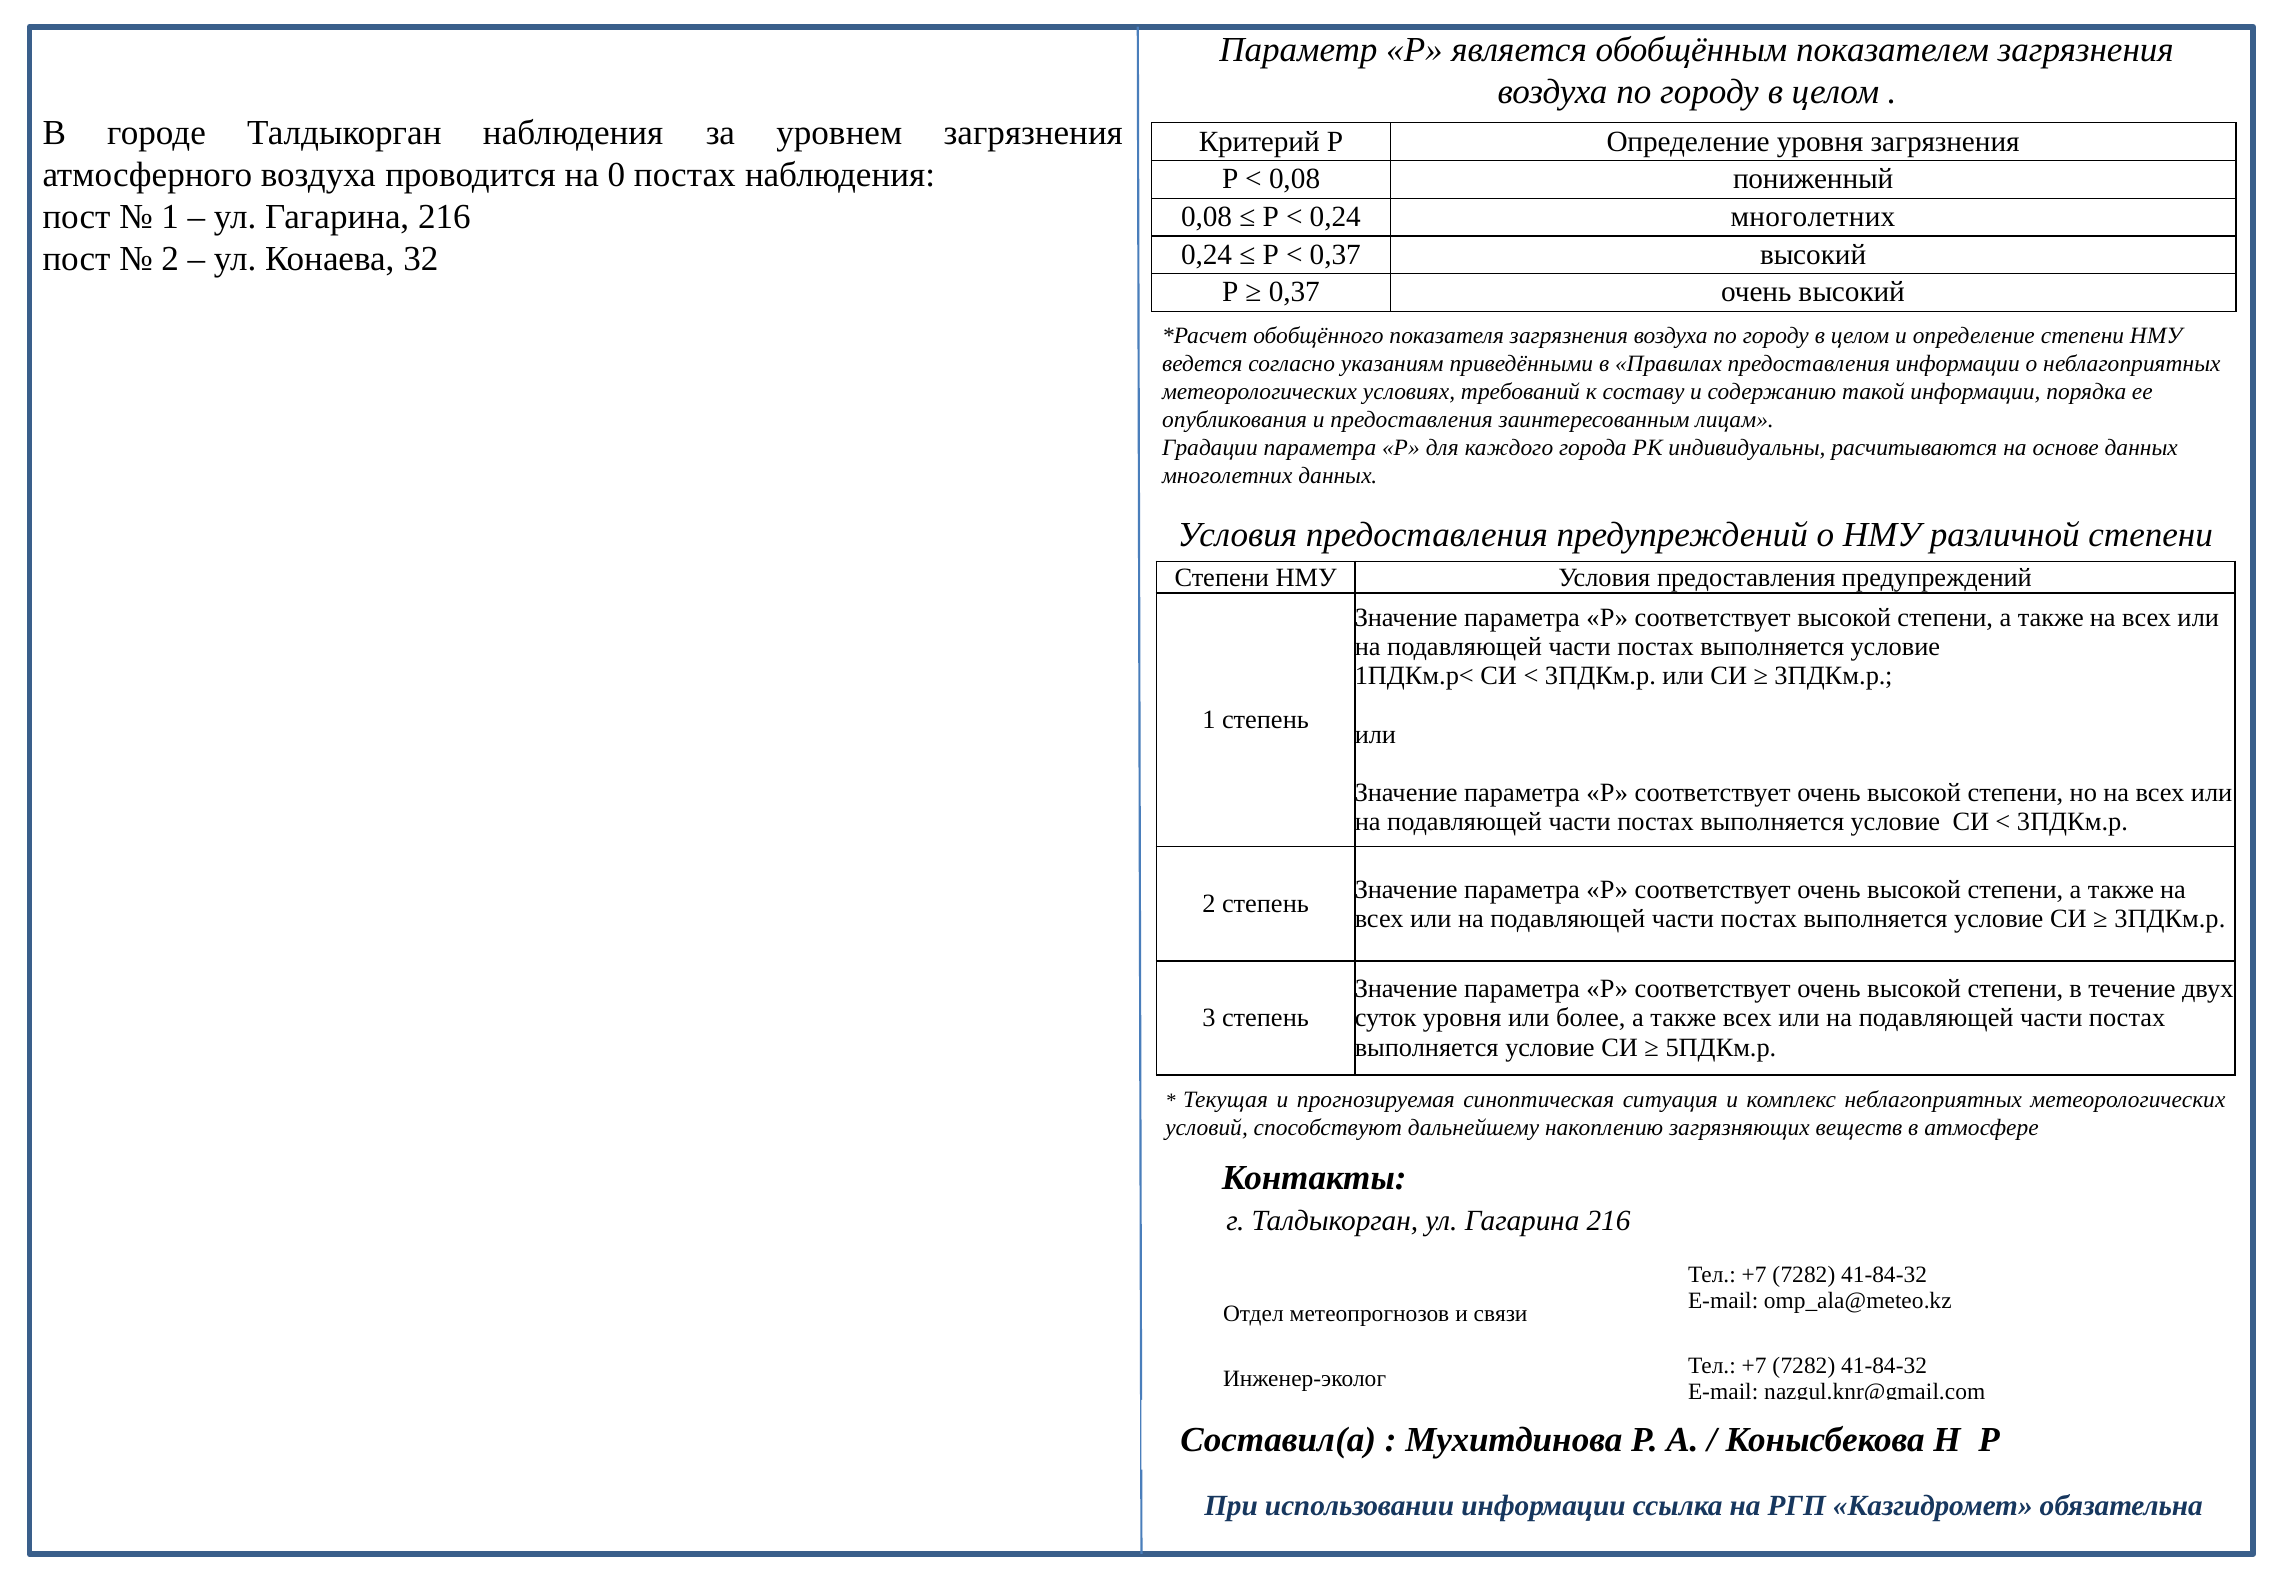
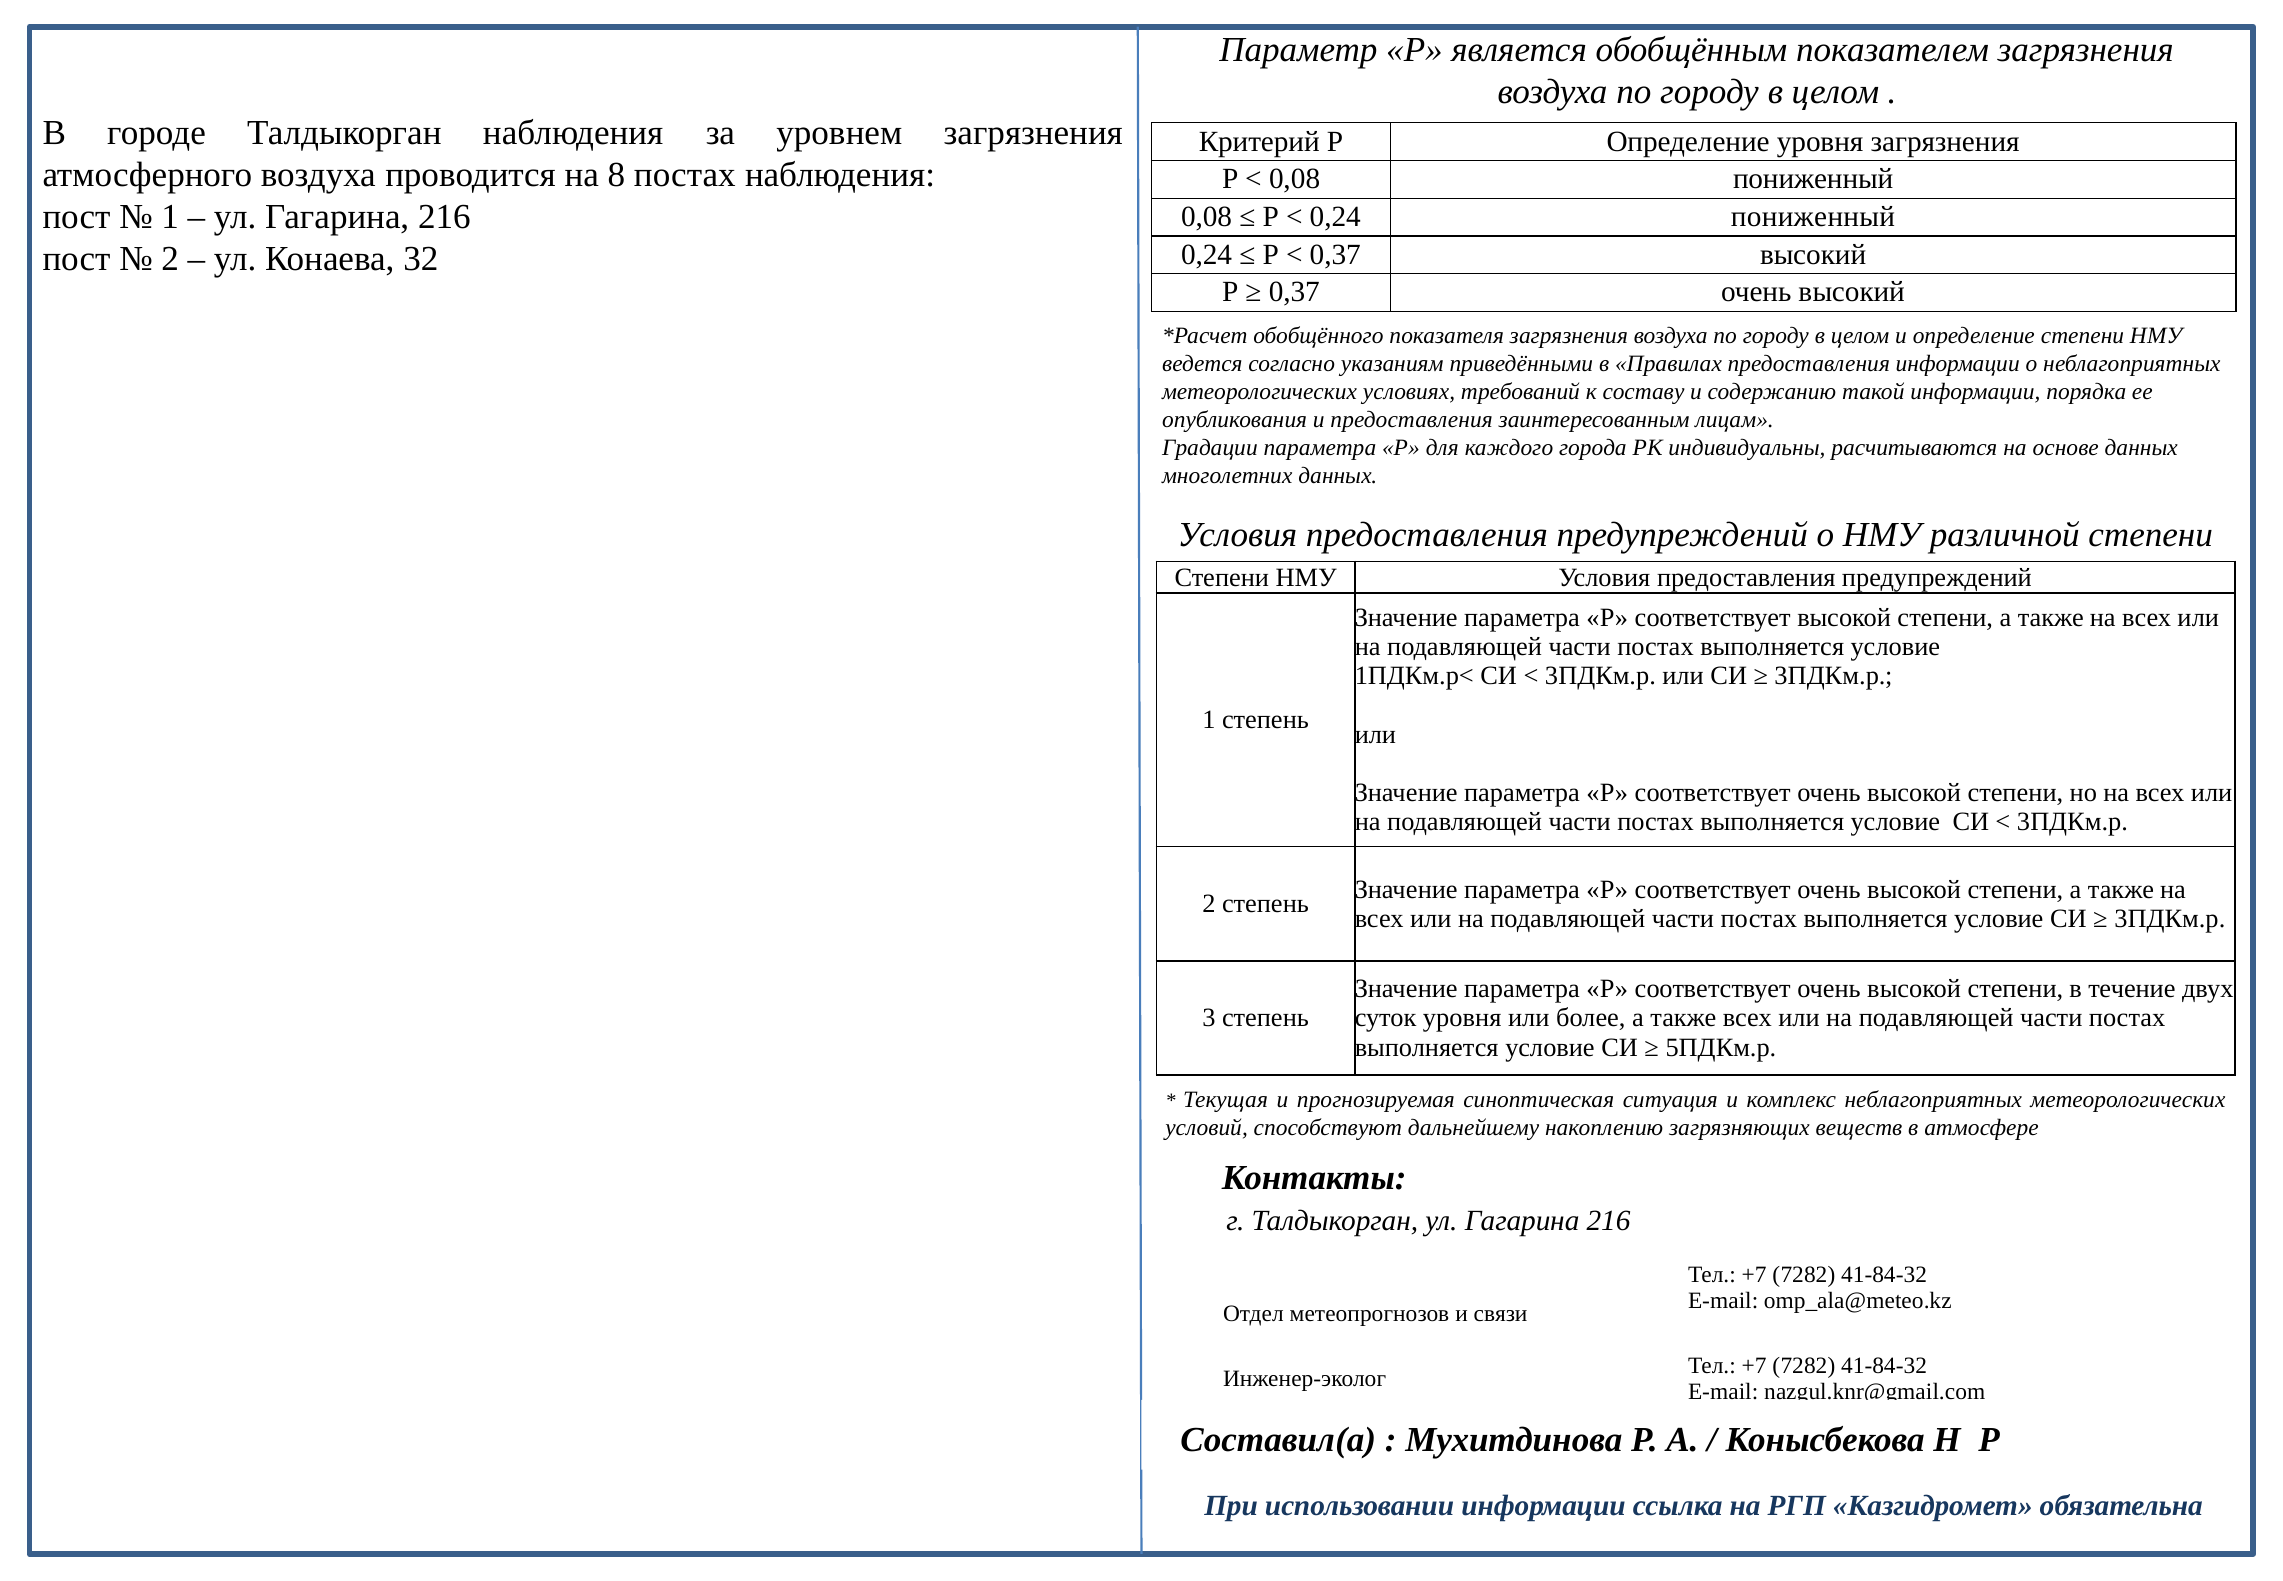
0: 0 -> 8
0,24 многолетних: многолетних -> пониженный
